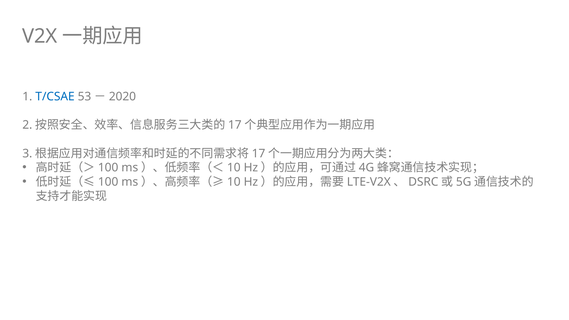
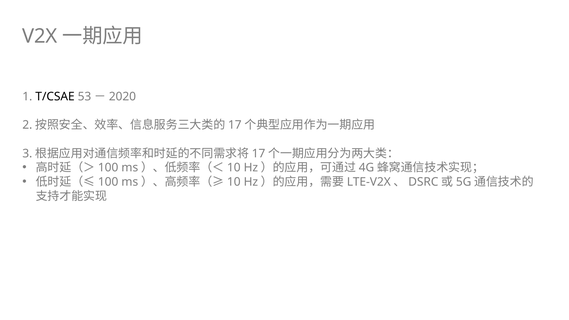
T/CSAE colour: blue -> black
